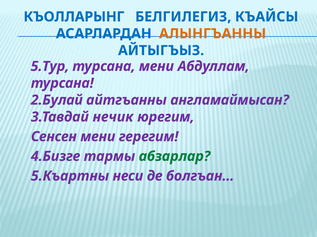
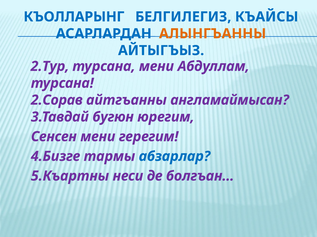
5.Тур: 5.Тур -> 2.Тур
2.Булай: 2.Булай -> 2.Сорав
нечик: нечик -> бугюн
абзарлар colour: green -> blue
